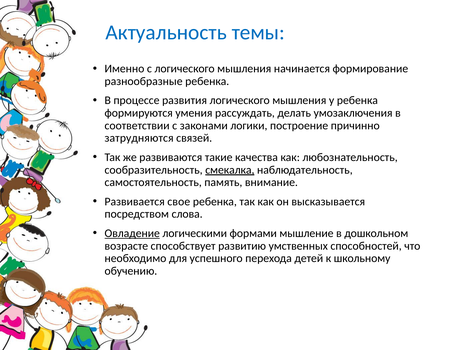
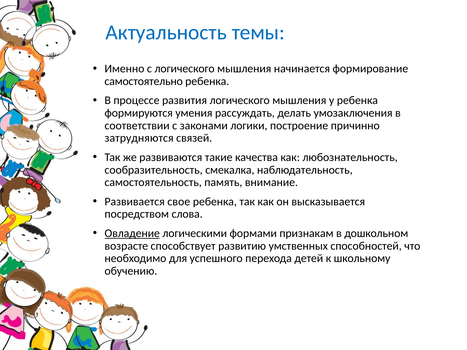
разнообразные: разнообразные -> самостоятельно
смекалка underline: present -> none
мышление: мышление -> признакам
